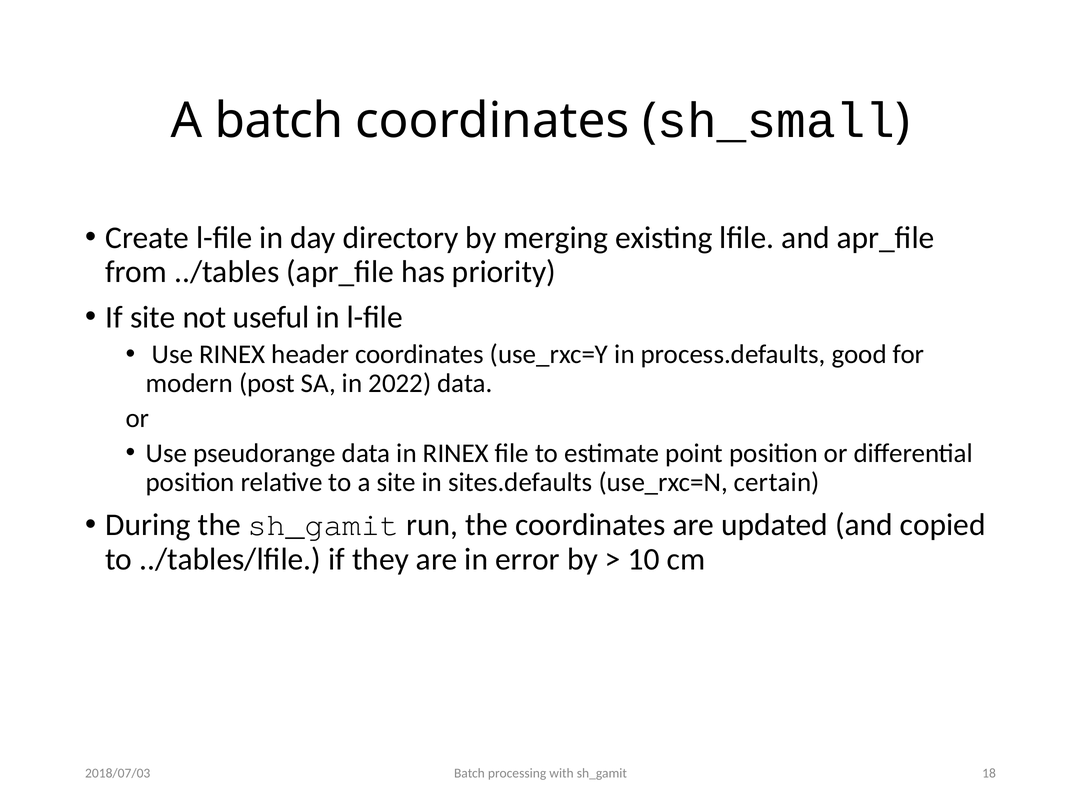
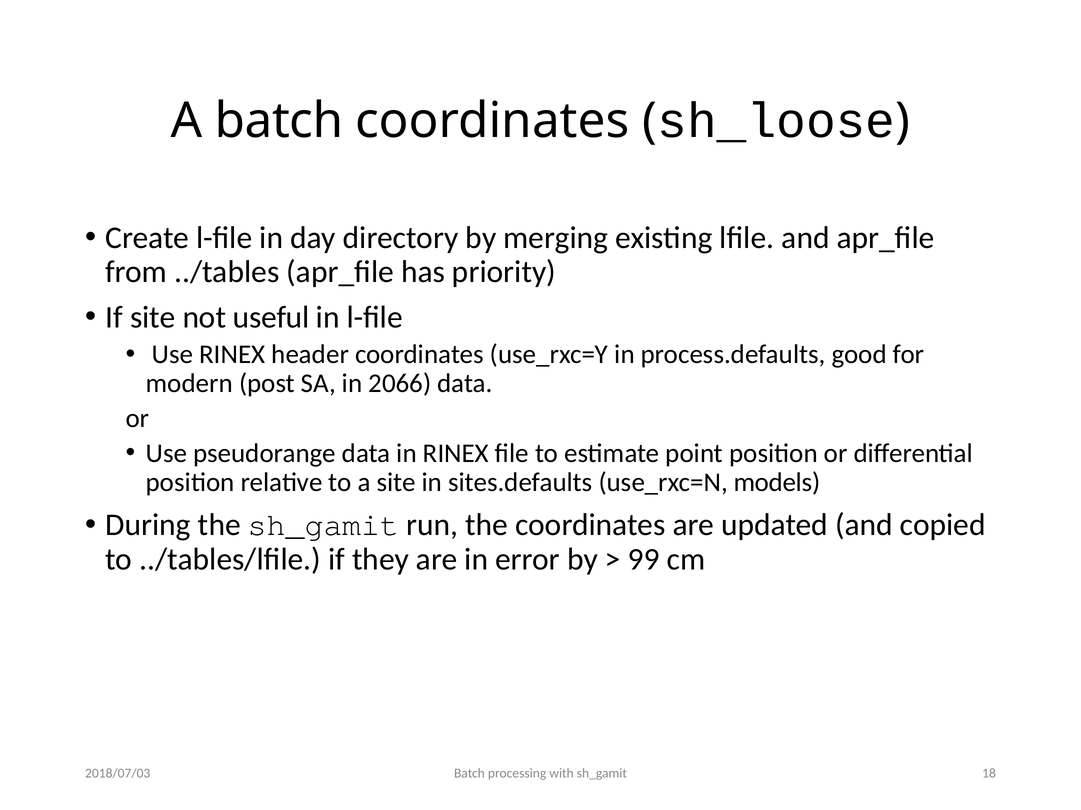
sh_small: sh_small -> sh_loose
2022: 2022 -> 2066
certain: certain -> models
10: 10 -> 99
